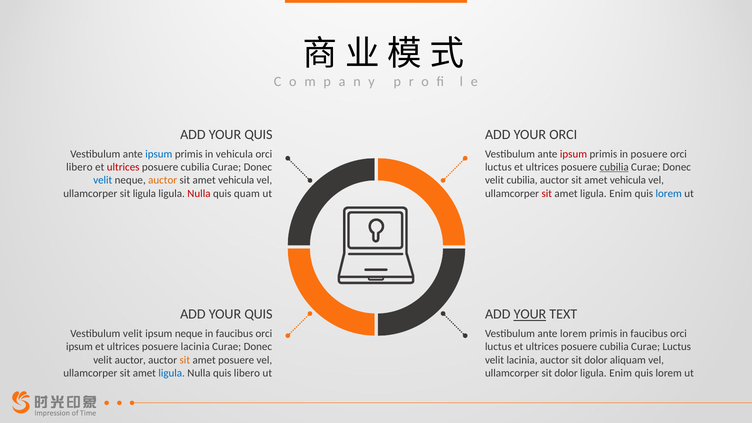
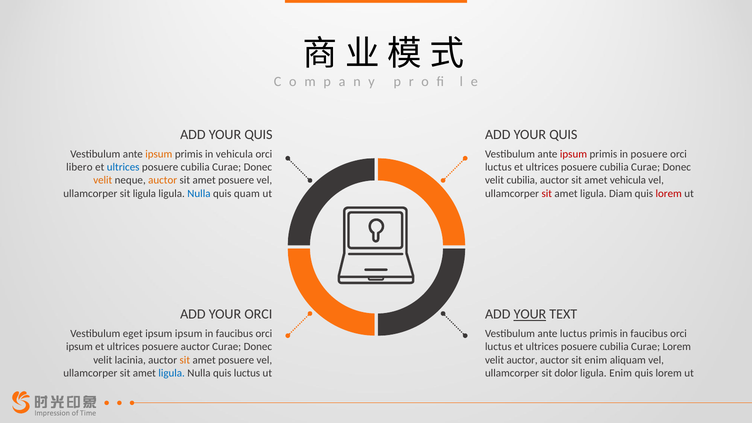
ORCI at (563, 135): ORCI -> QUIS
ipsum at (159, 154) colour: blue -> orange
ultrices at (123, 167) colour: red -> blue
cubilia at (614, 167) underline: present -> none
velit at (103, 180) colour: blue -> orange
vehicula at (236, 180): vehicula -> posuere
Nulla at (199, 193) colour: red -> blue
amet ligula Enim: Enim -> Diam
lorem at (669, 193) colour: blue -> red
QUIS at (258, 314): QUIS -> ORCI
Vestibulum velit: velit -> eget
ipsum neque: neque -> ipsum
ante lorem: lorem -> luctus
posuere lacinia: lacinia -> auctor
Curae Luctus: Luctus -> Lorem
velit auctor: auctor -> lacinia
velit lacinia: lacinia -> auctor
auctor sit dolor: dolor -> enim
quis libero: libero -> luctus
